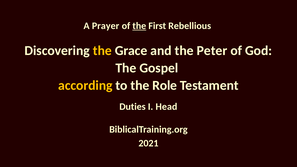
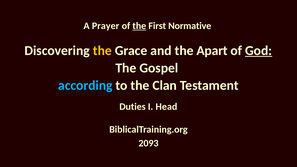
Rebellious: Rebellious -> Normative
Peter: Peter -> Apart
God underline: none -> present
according colour: yellow -> light blue
Role: Role -> Clan
2021: 2021 -> 2093
